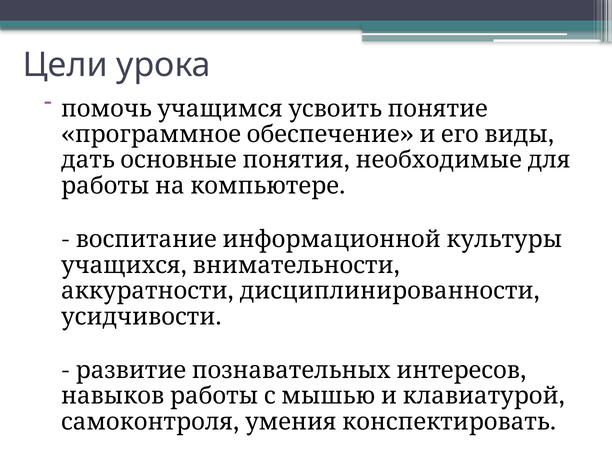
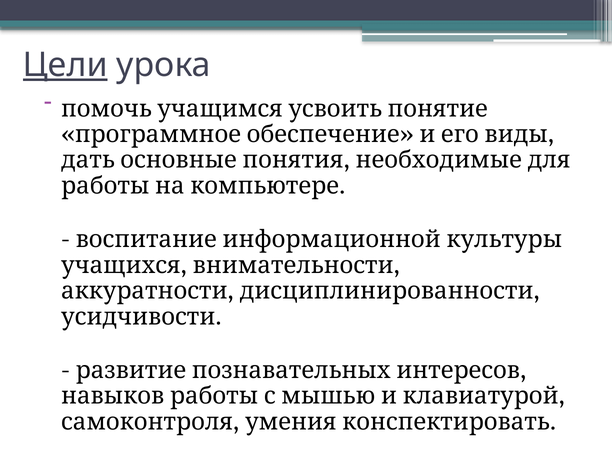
Цели underline: none -> present
